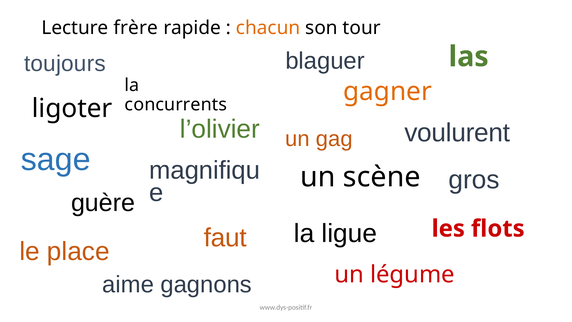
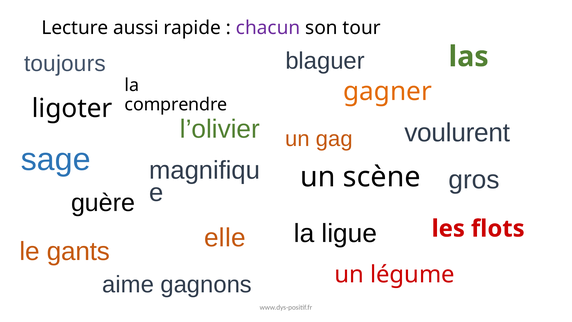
frère: frère -> aussi
chacun colour: orange -> purple
concurrents: concurrents -> comprendre
faut: faut -> elle
place: place -> gants
